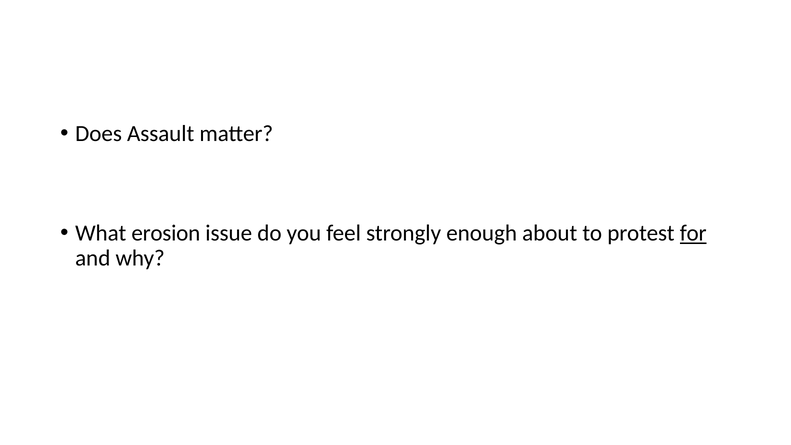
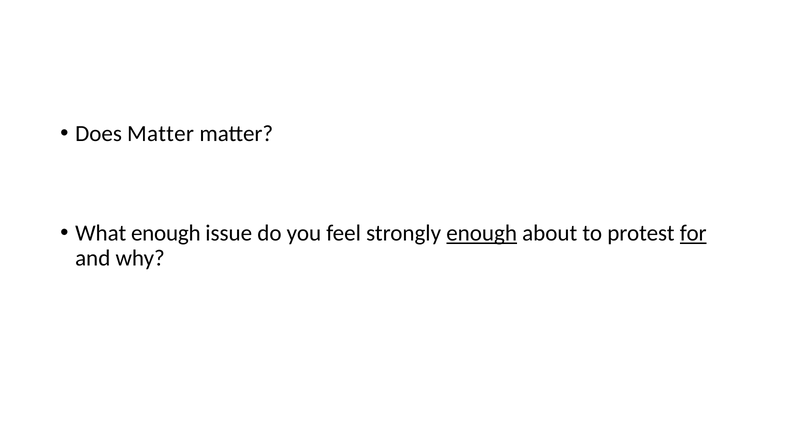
Does Assault: Assault -> Matter
What erosion: erosion -> enough
enough at (482, 233) underline: none -> present
